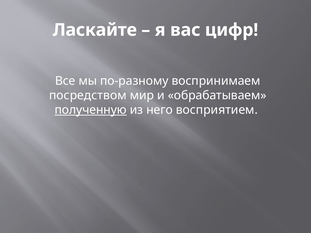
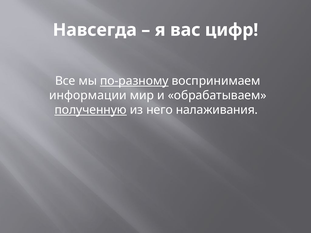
Ласкайте: Ласкайте -> Навсегда
по-разному underline: none -> present
посредством: посредством -> информации
восприятием: восприятием -> налаживания
